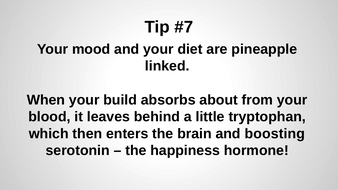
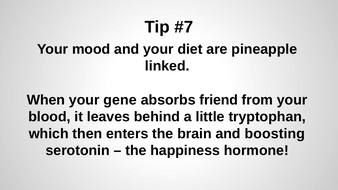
build: build -> gene
about: about -> friend
